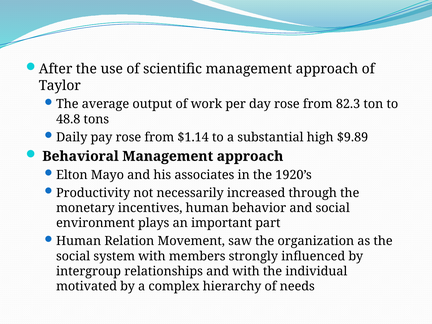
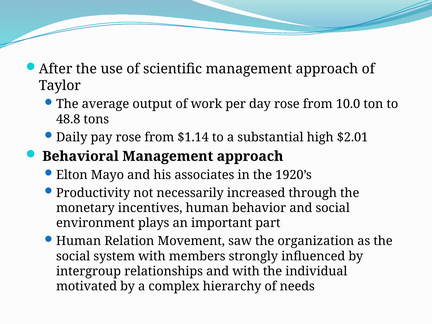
82.3: 82.3 -> 10.0
$9.89: $9.89 -> $2.01
